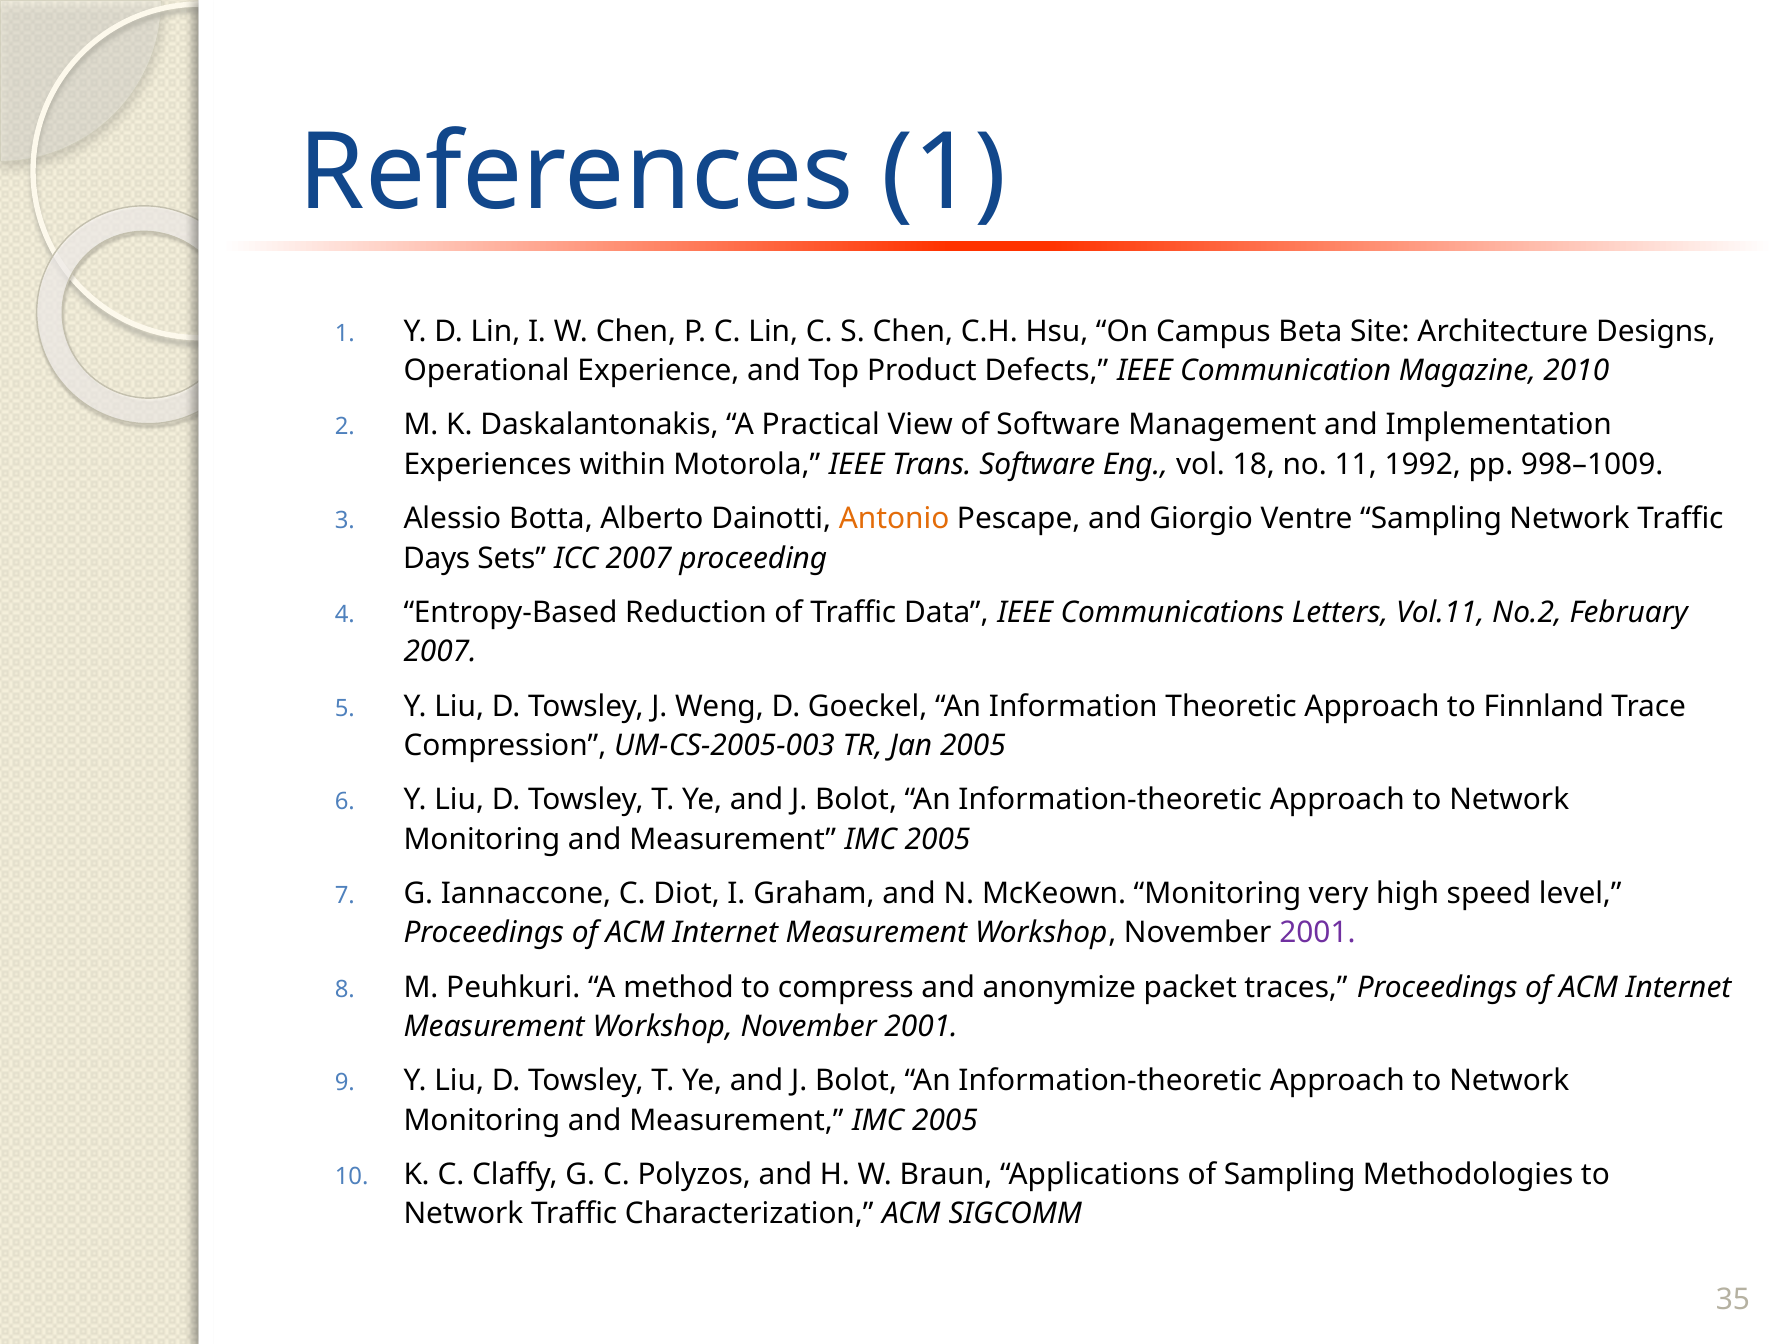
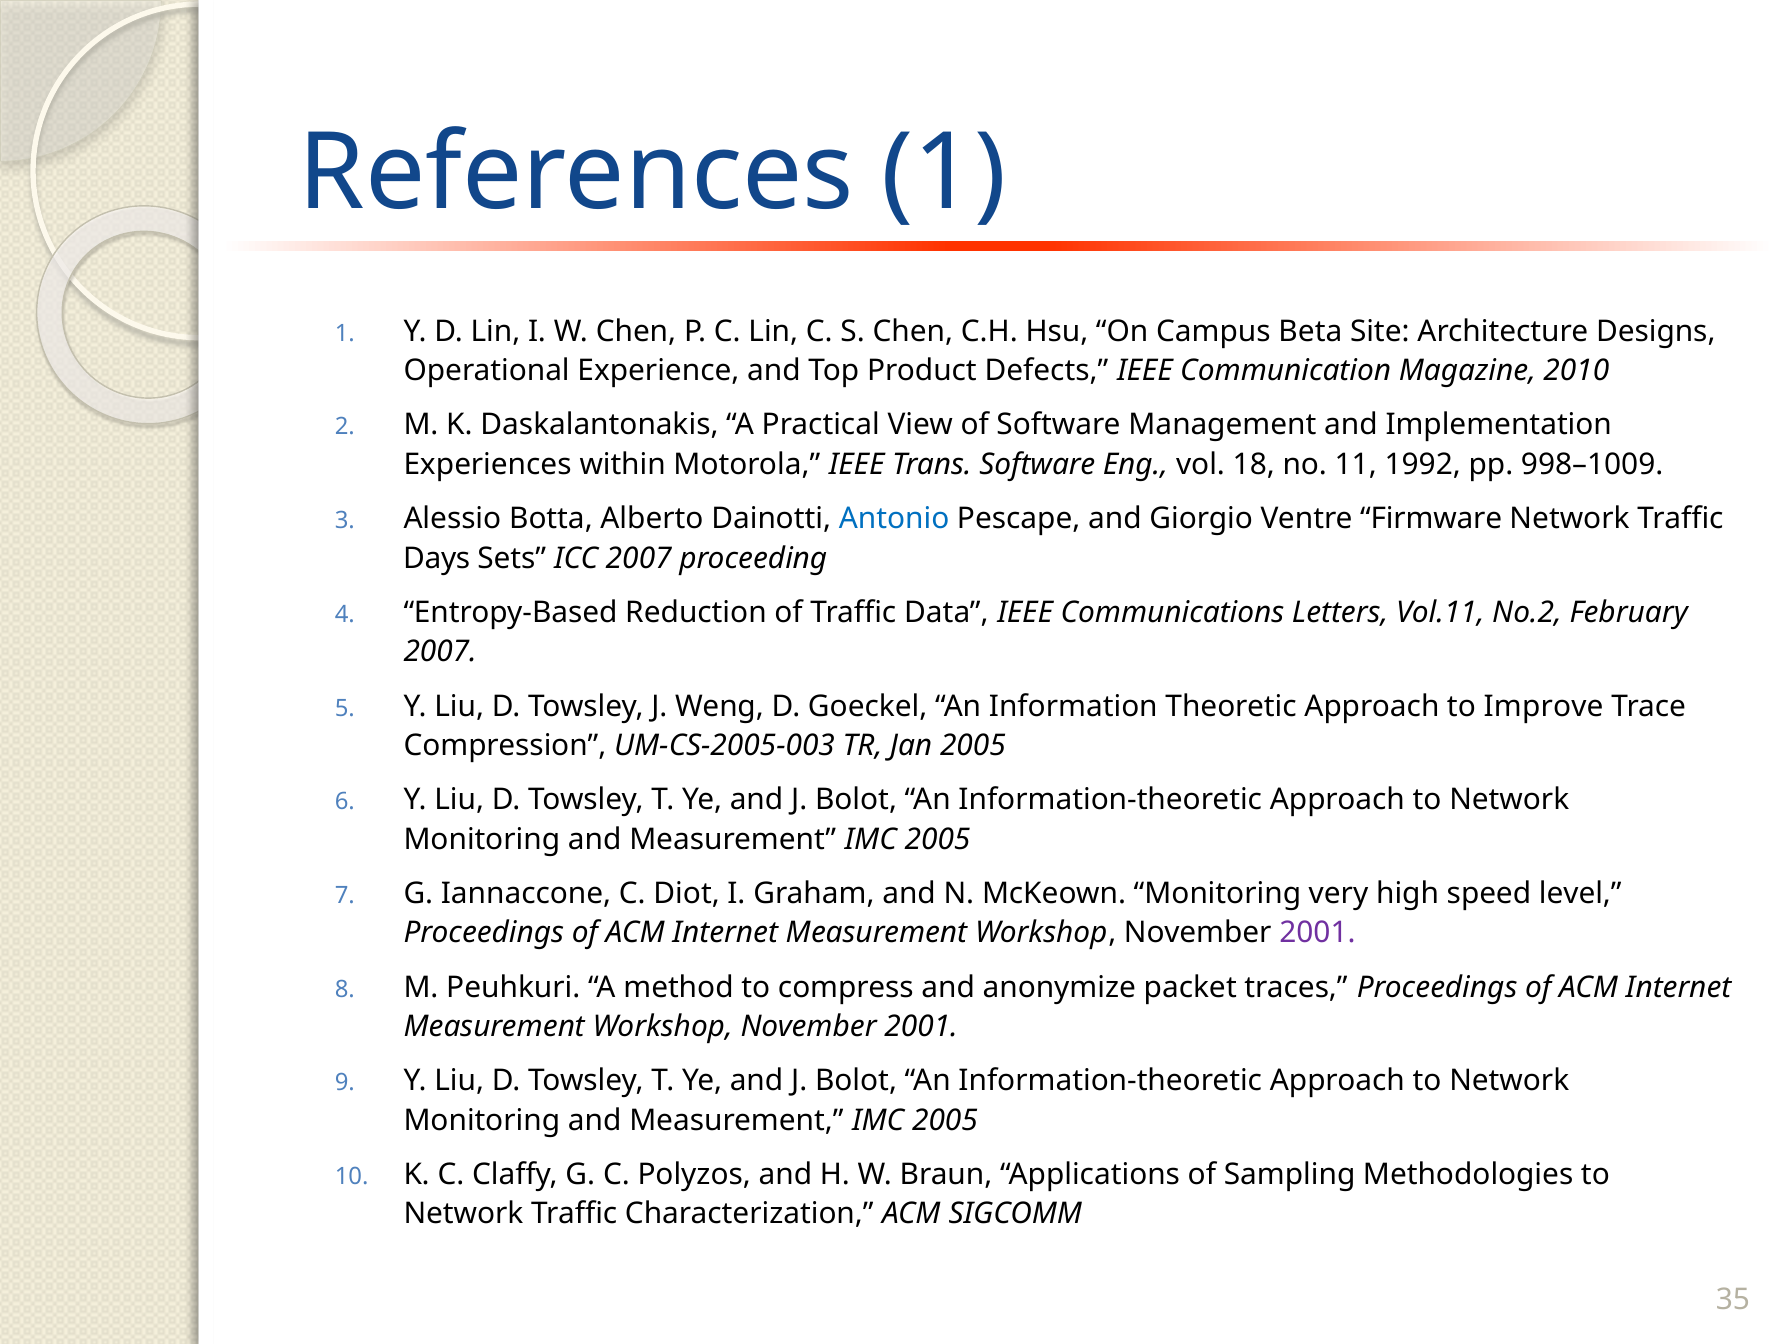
Antonio colour: orange -> blue
Ventre Sampling: Sampling -> Firmware
Finnland: Finnland -> Improve
